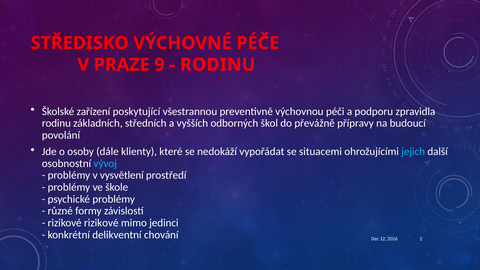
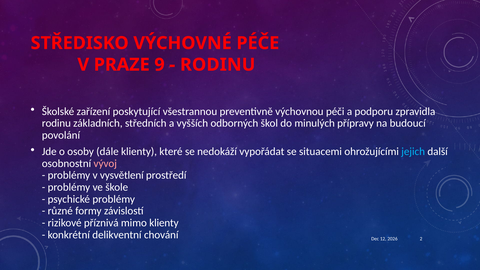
převážně: převážně -> minulých
vývoj colour: light blue -> pink
rizikové rizikové: rizikové -> příznivá
mimo jedinci: jedinci -> klienty
